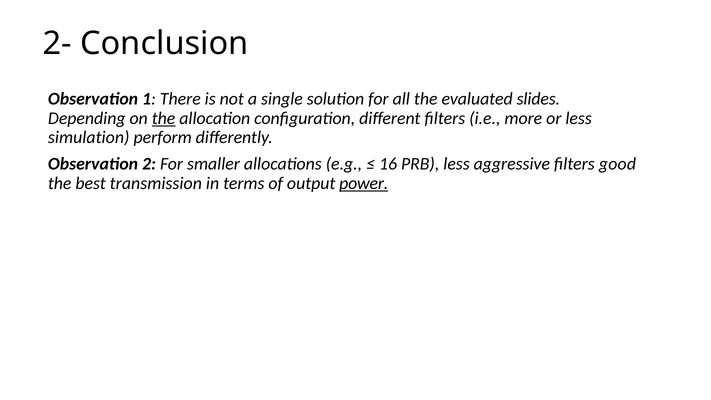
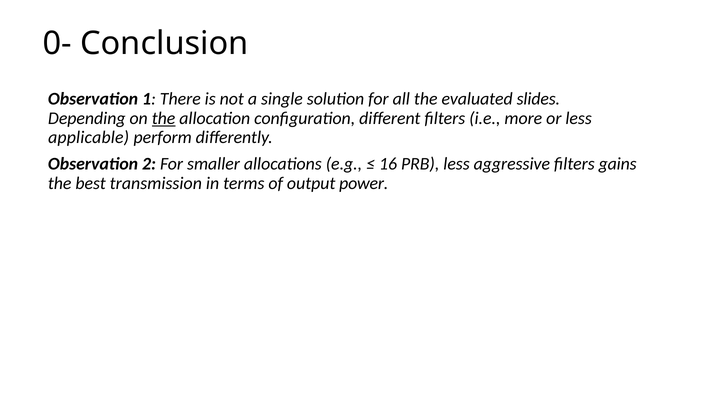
2-: 2- -> 0-
simulation: simulation -> applicable
good: good -> gains
power underline: present -> none
